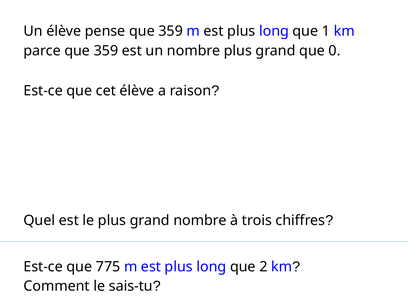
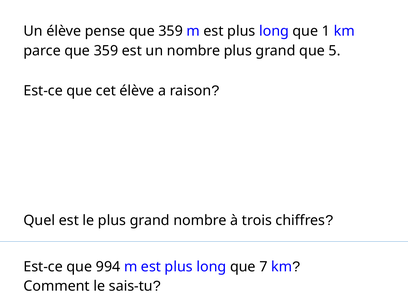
0: 0 -> 5
775: 775 -> 994
2: 2 -> 7
